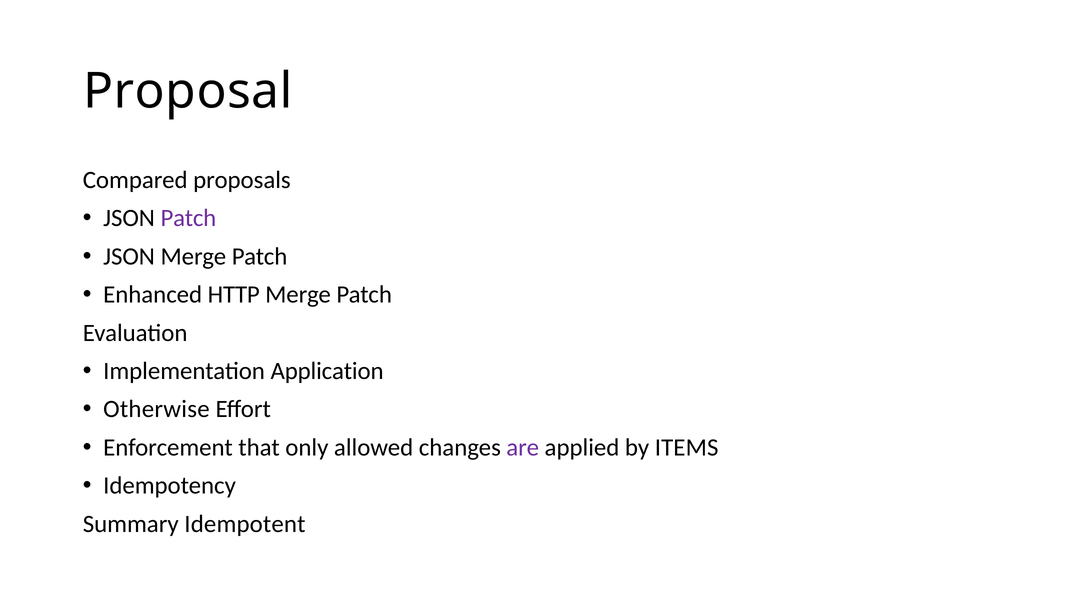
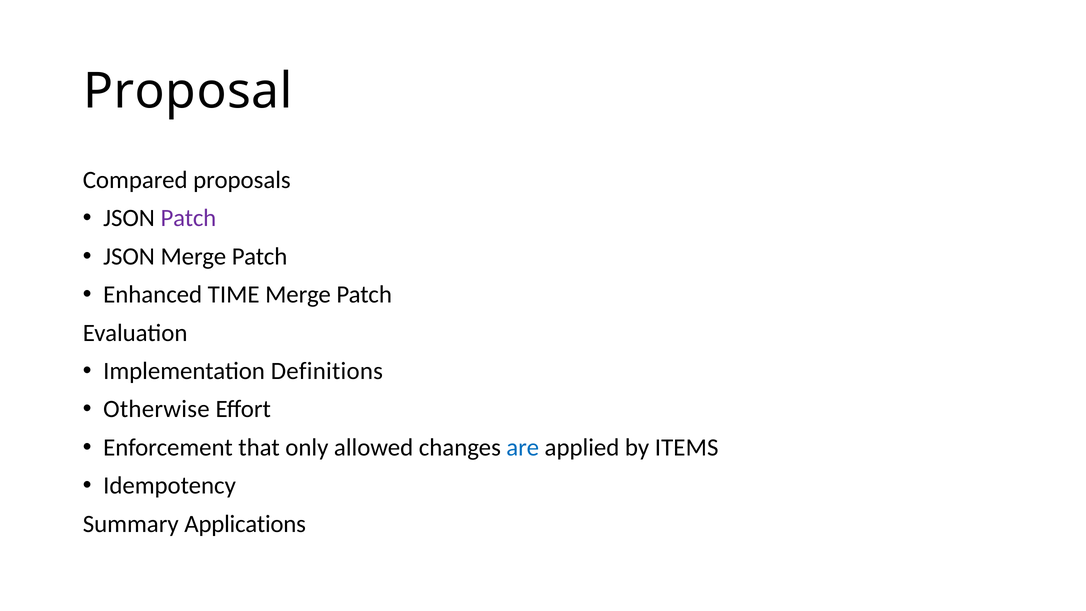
HTTP: HTTP -> TIME
Application: Application -> Definitions
are colour: purple -> blue
Idempotent: Idempotent -> Applications
